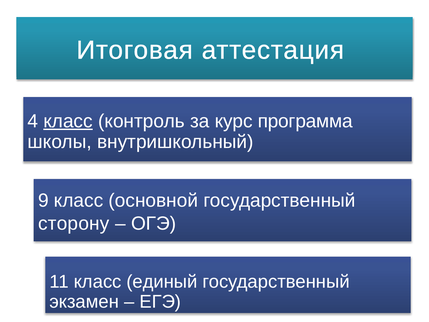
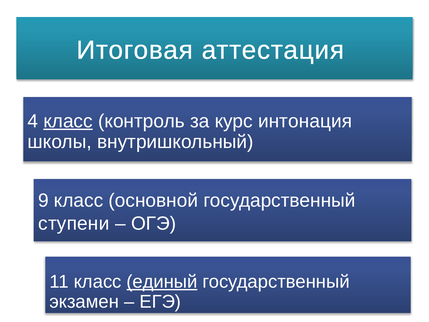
программа: программа -> интонация
сторону: сторону -> ступени
единый underline: none -> present
